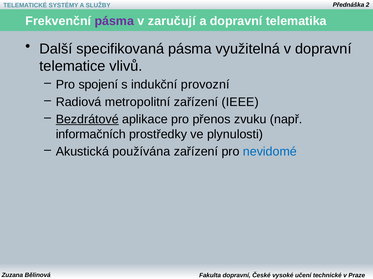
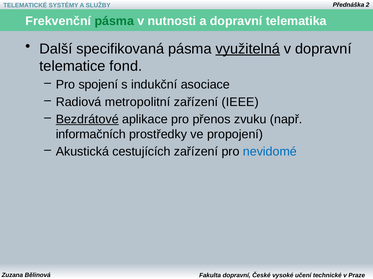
pásma at (114, 21) colour: purple -> green
zaručují: zaručují -> nutnosti
využitelná underline: none -> present
vlivů: vlivů -> fond
provozní: provozní -> asociace
plynulosti: plynulosti -> propojení
používána: používána -> cestujících
